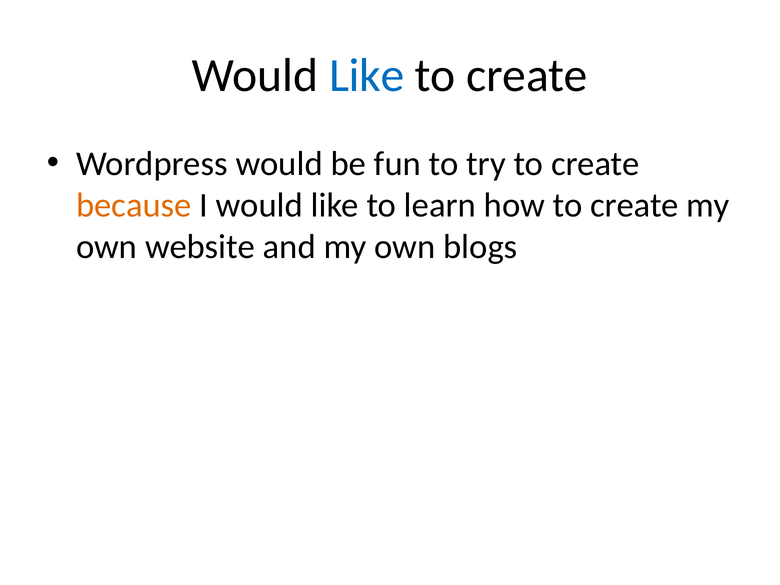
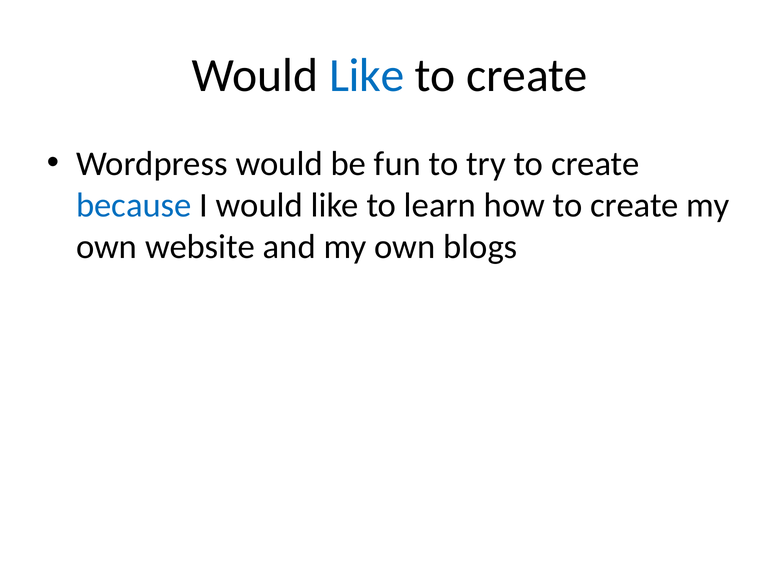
because colour: orange -> blue
